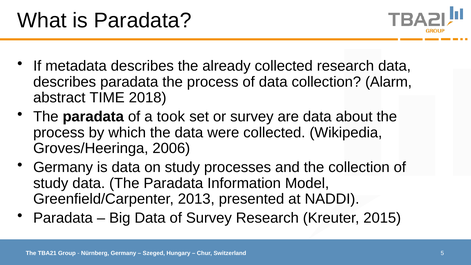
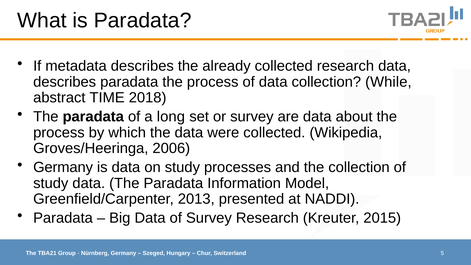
Alarm: Alarm -> While
took: took -> long
